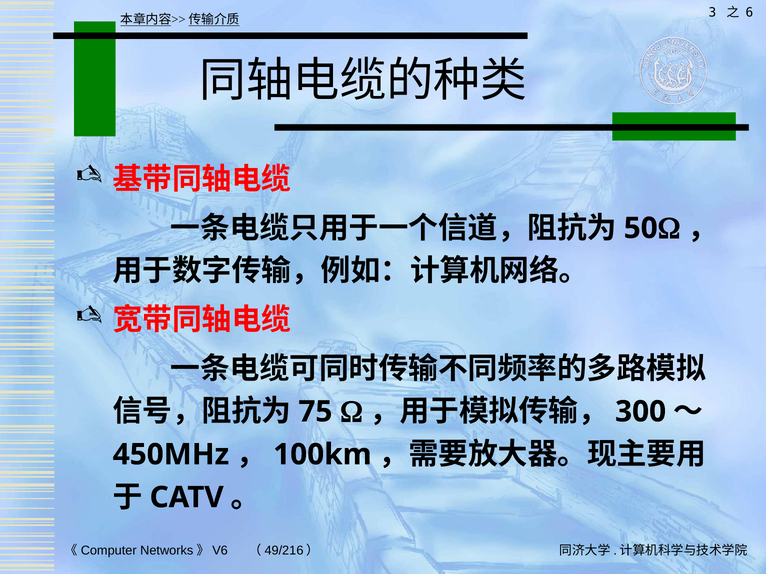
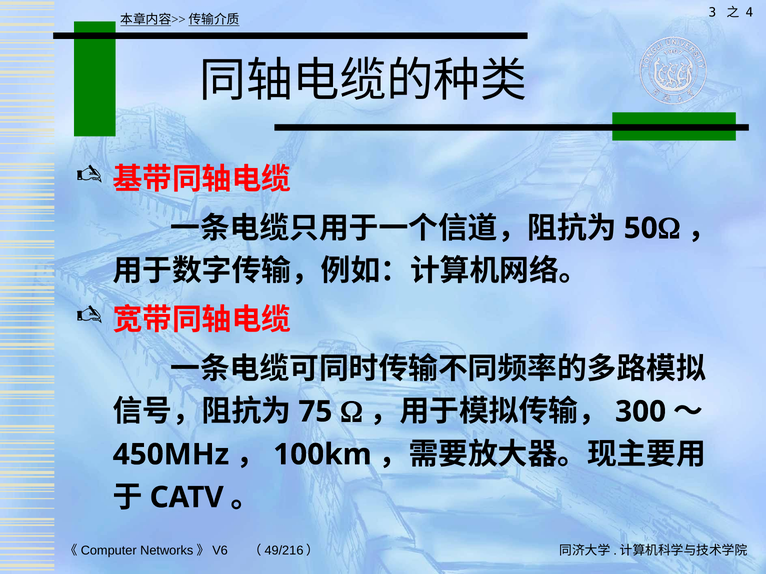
6: 6 -> 4
